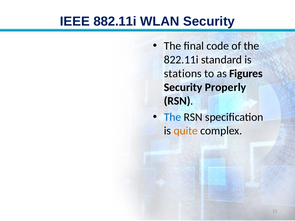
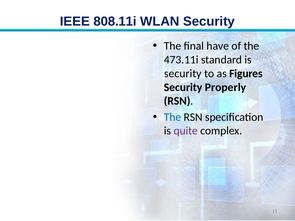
882.11i: 882.11i -> 808.11i
code: code -> have
822.11i: 822.11i -> 473.11i
stations at (183, 74): stations -> security
quite colour: orange -> purple
